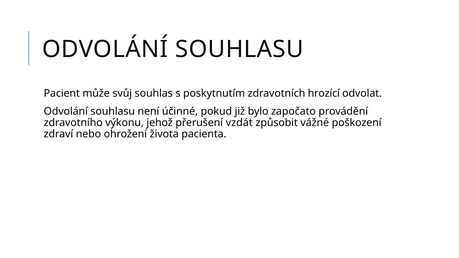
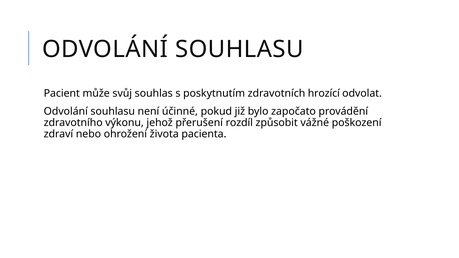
vzdát: vzdát -> rozdíl
